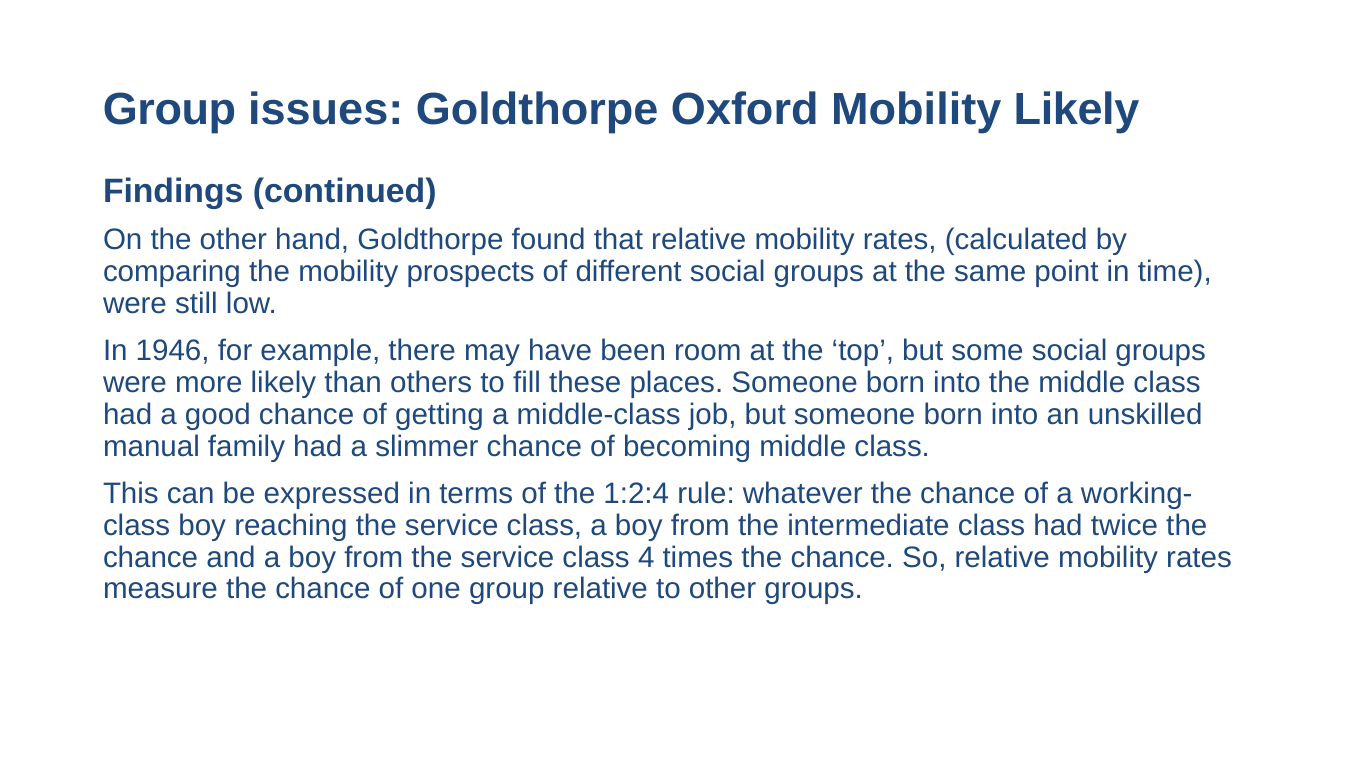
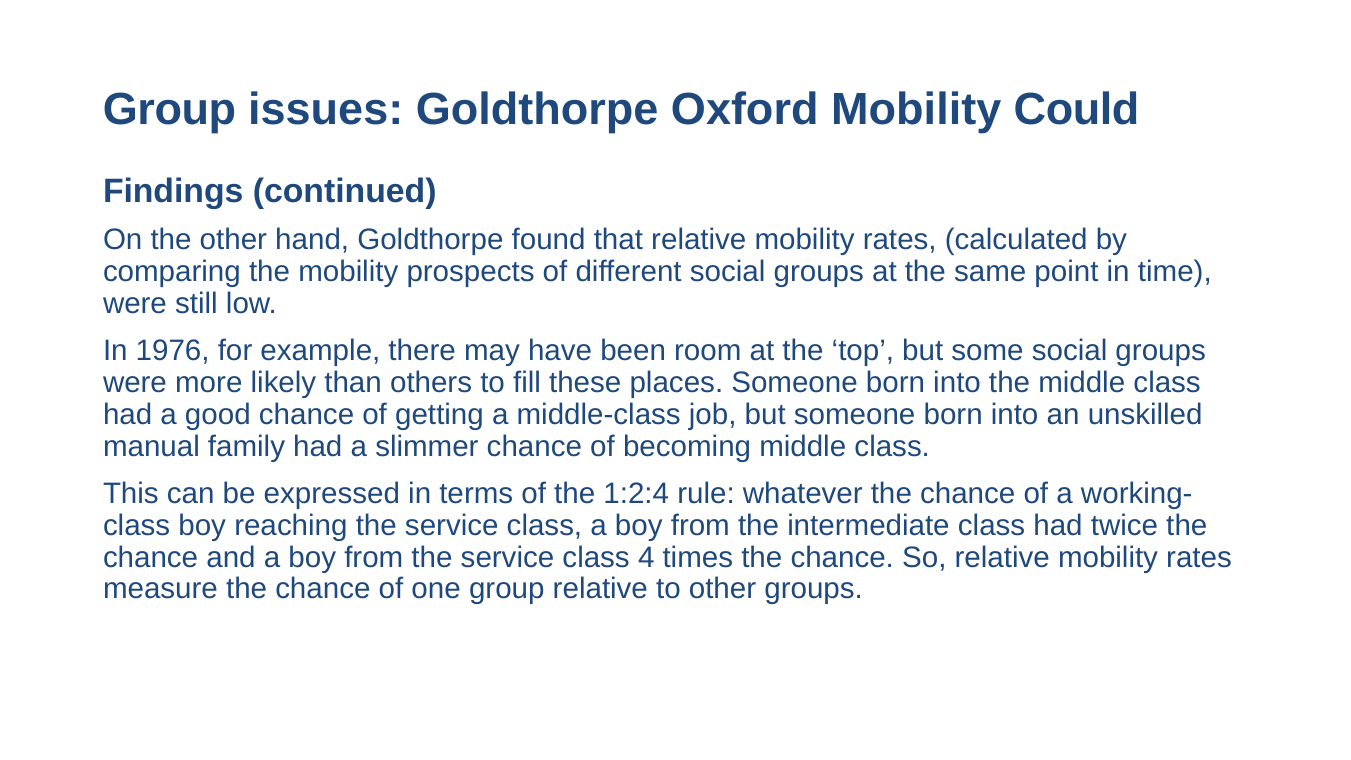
Mobility Likely: Likely -> Could
1946: 1946 -> 1976
